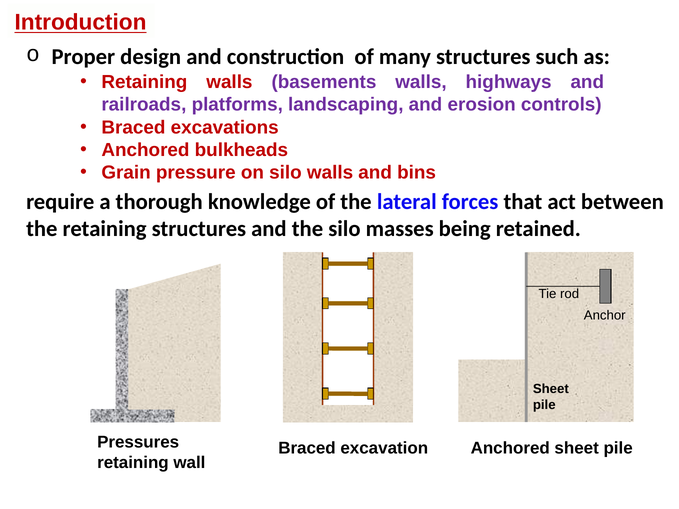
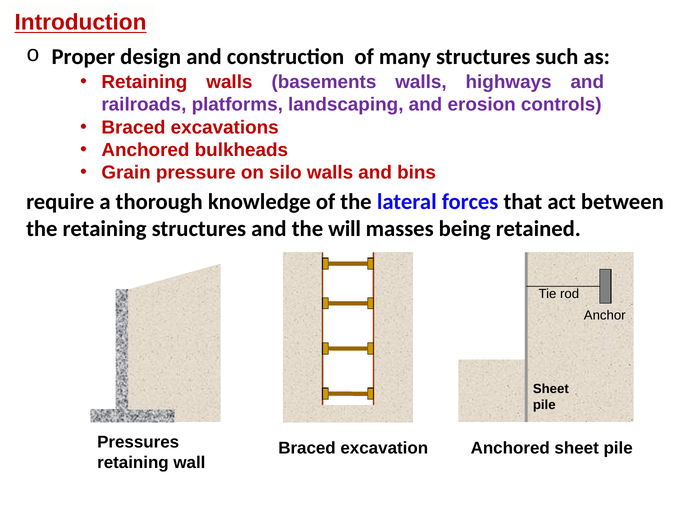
the silo: silo -> will
